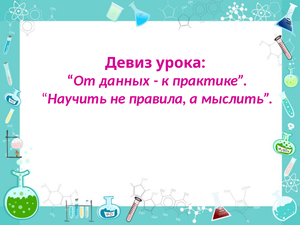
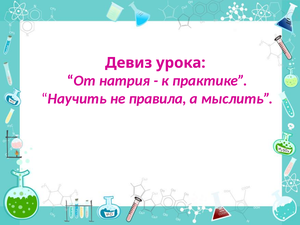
данных: данных -> натрия
